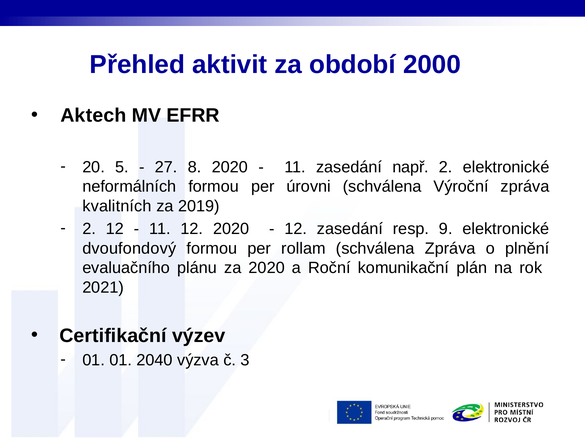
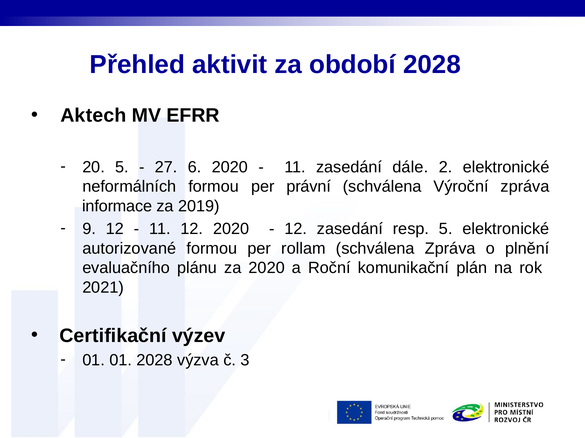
období 2000: 2000 -> 2028
8: 8 -> 6
např: např -> dále
úrovni: úrovni -> právní
kvalitních: kvalitních -> informace
2 at (89, 229): 2 -> 9
resp 9: 9 -> 5
dvoufondový: dvoufondový -> autorizované
01 2040: 2040 -> 2028
